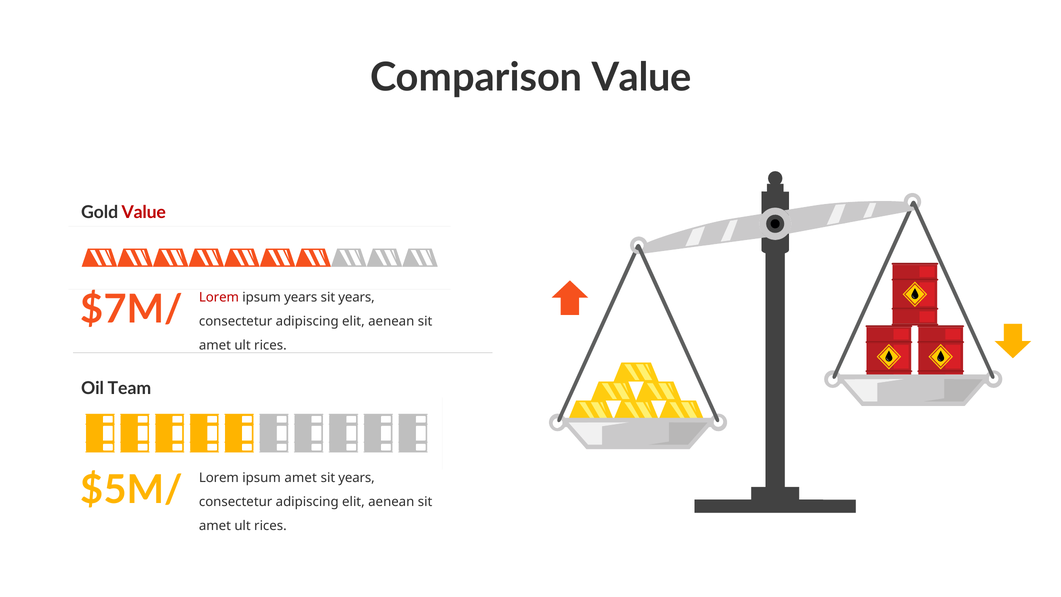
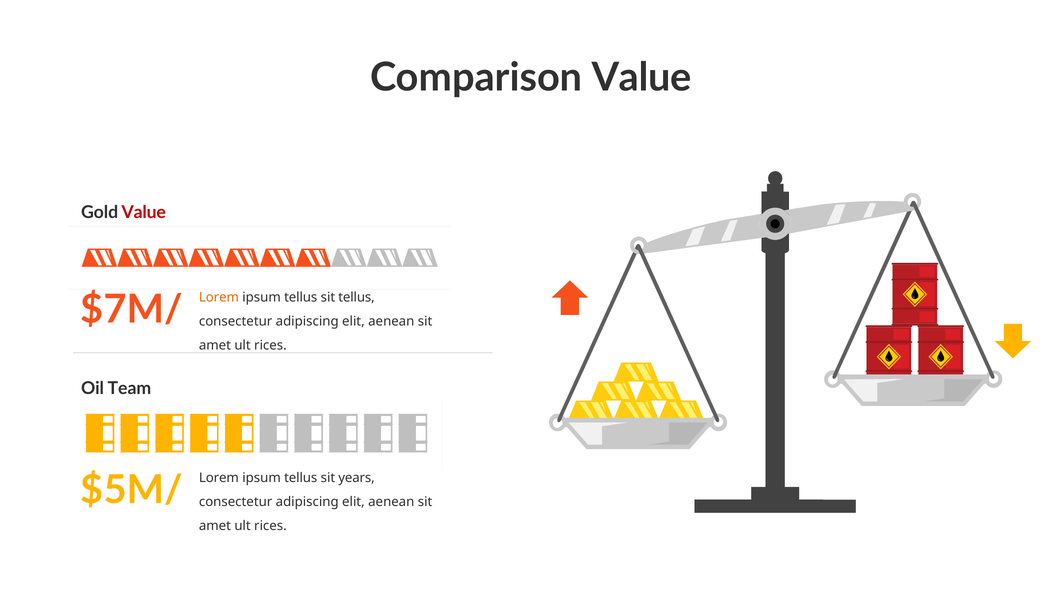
Lorem at (219, 297) colour: red -> orange
years at (301, 297): years -> tellus
years at (357, 297): years -> tellus
amet at (301, 478): amet -> tellus
